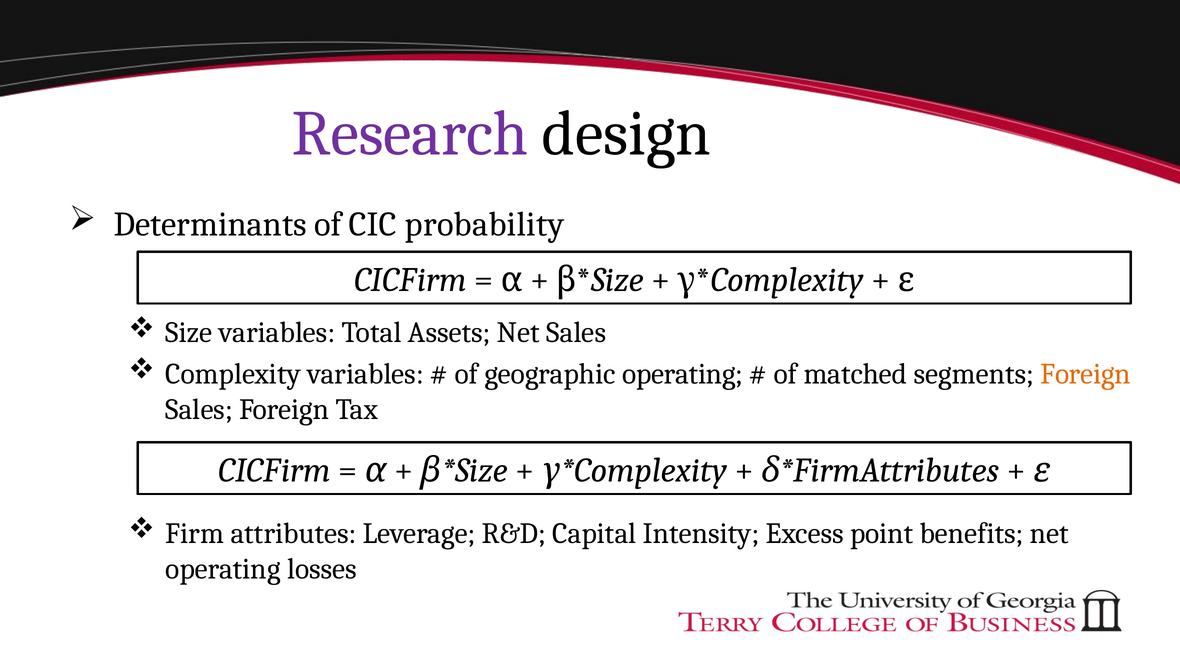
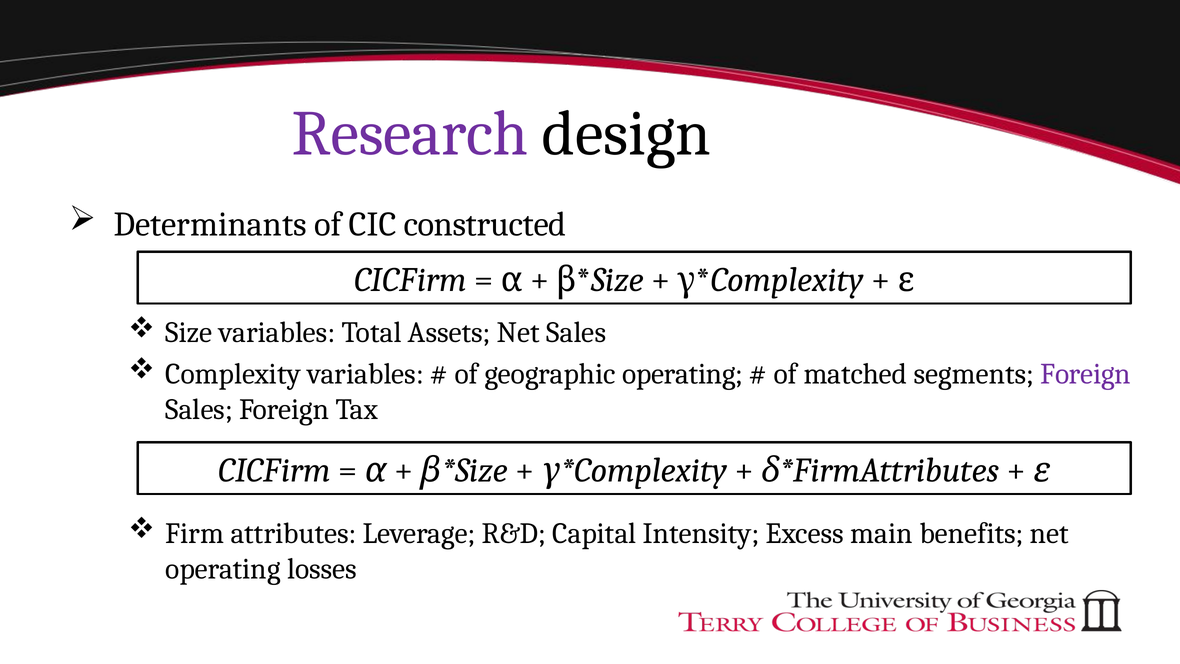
probability: probability -> constructed
Foreign at (1086, 374) colour: orange -> purple
point: point -> main
